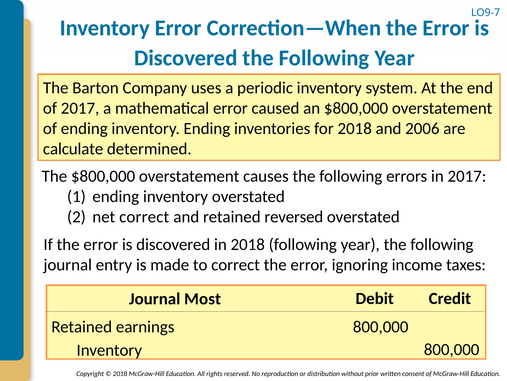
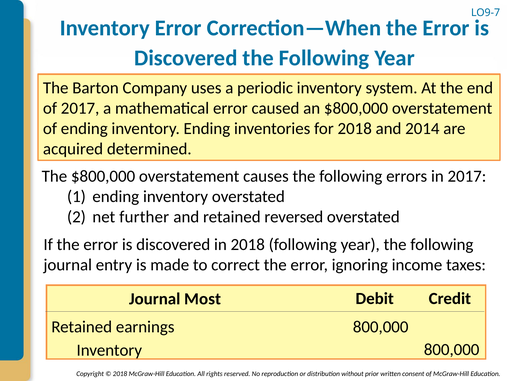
2006: 2006 -> 2014
calculate: calculate -> acquired
net correct: correct -> further
